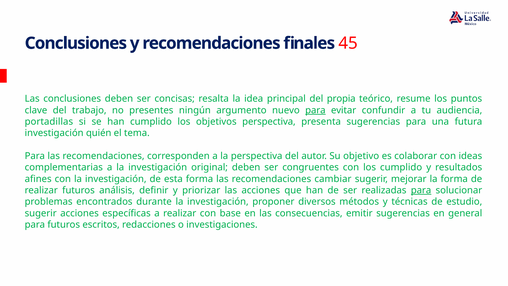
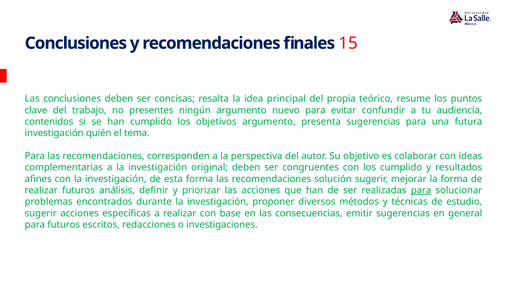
45: 45 -> 15
para at (315, 110) underline: present -> none
portadillas: portadillas -> contenidos
objetivos perspectiva: perspectiva -> argumento
cambiar: cambiar -> solución
